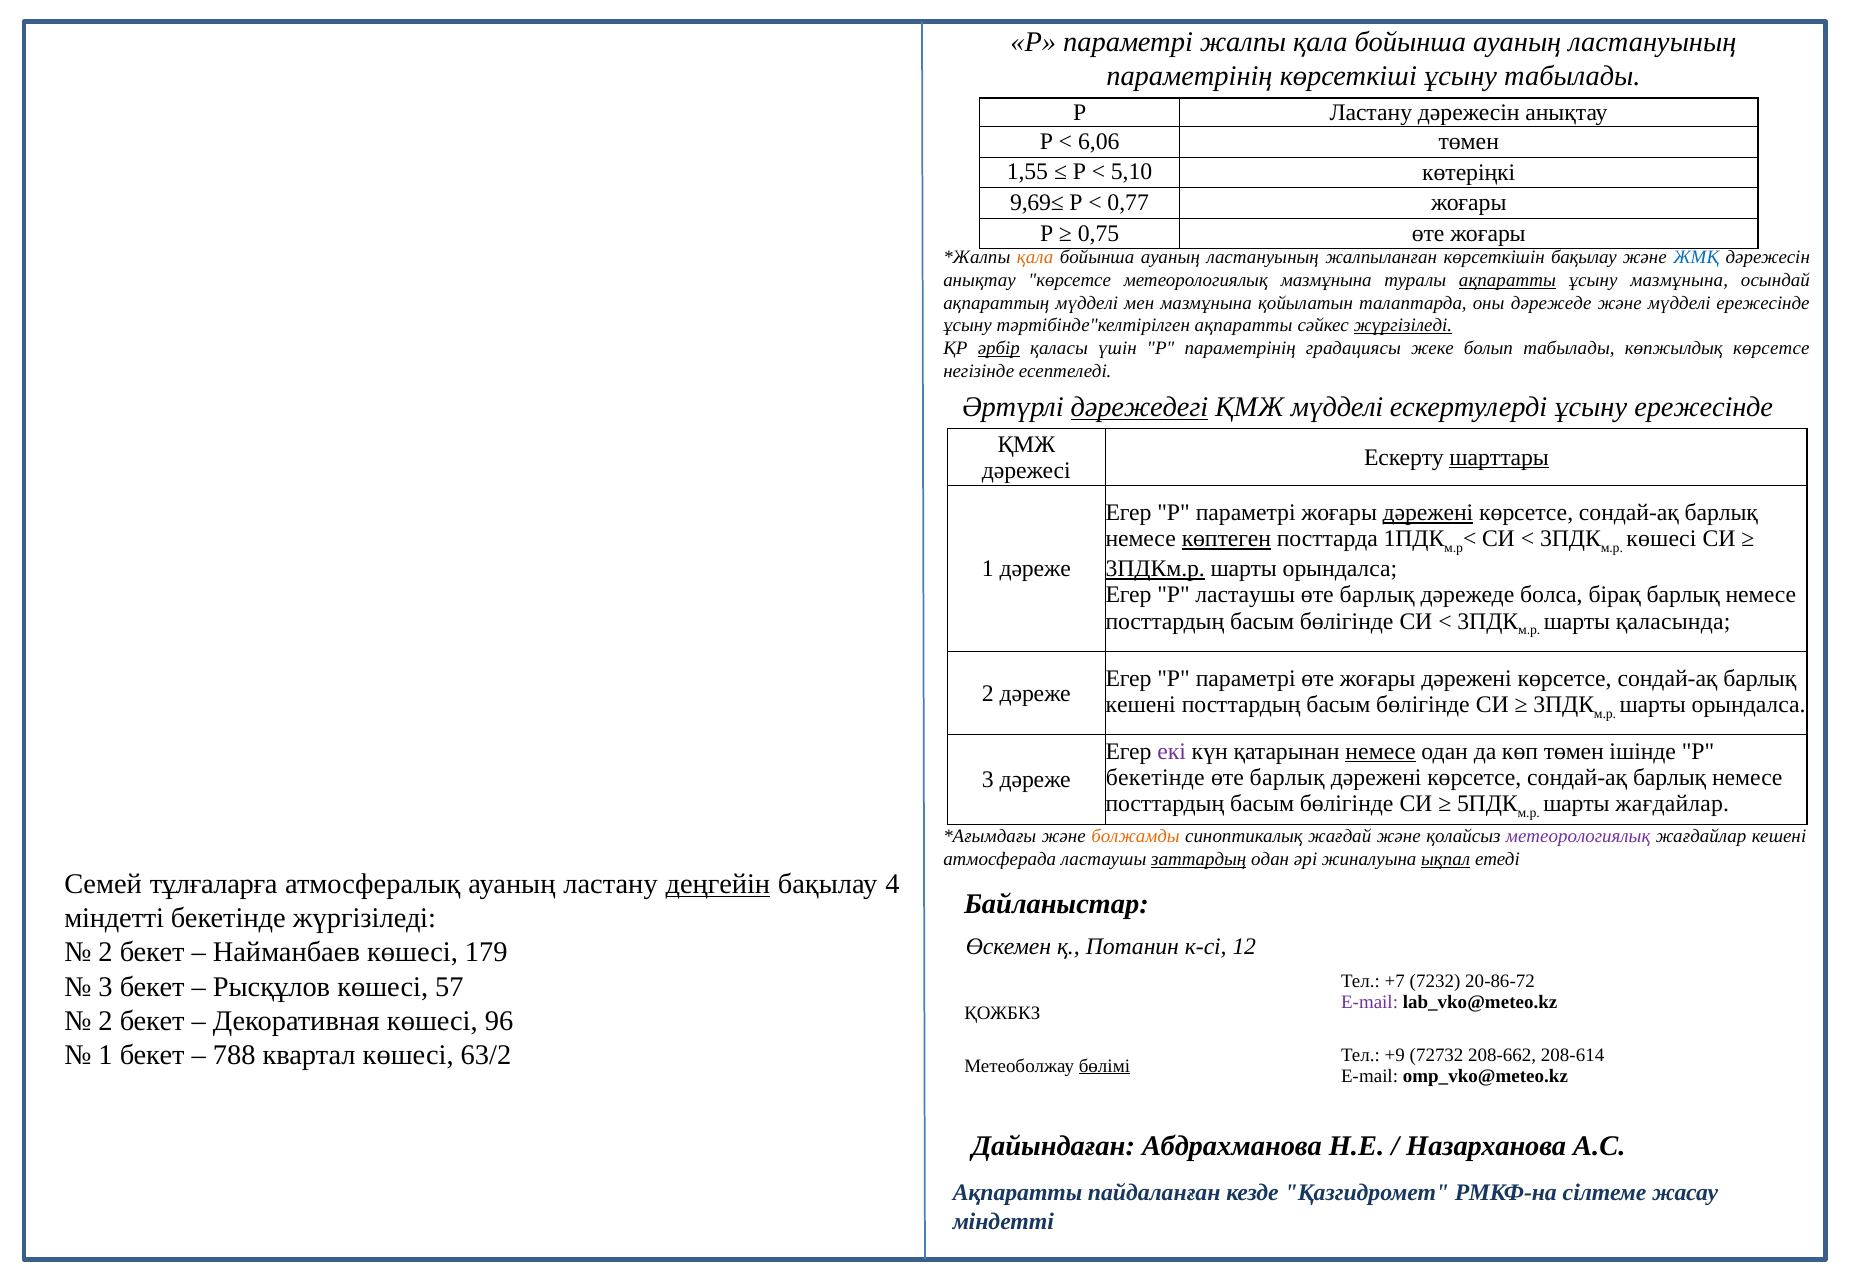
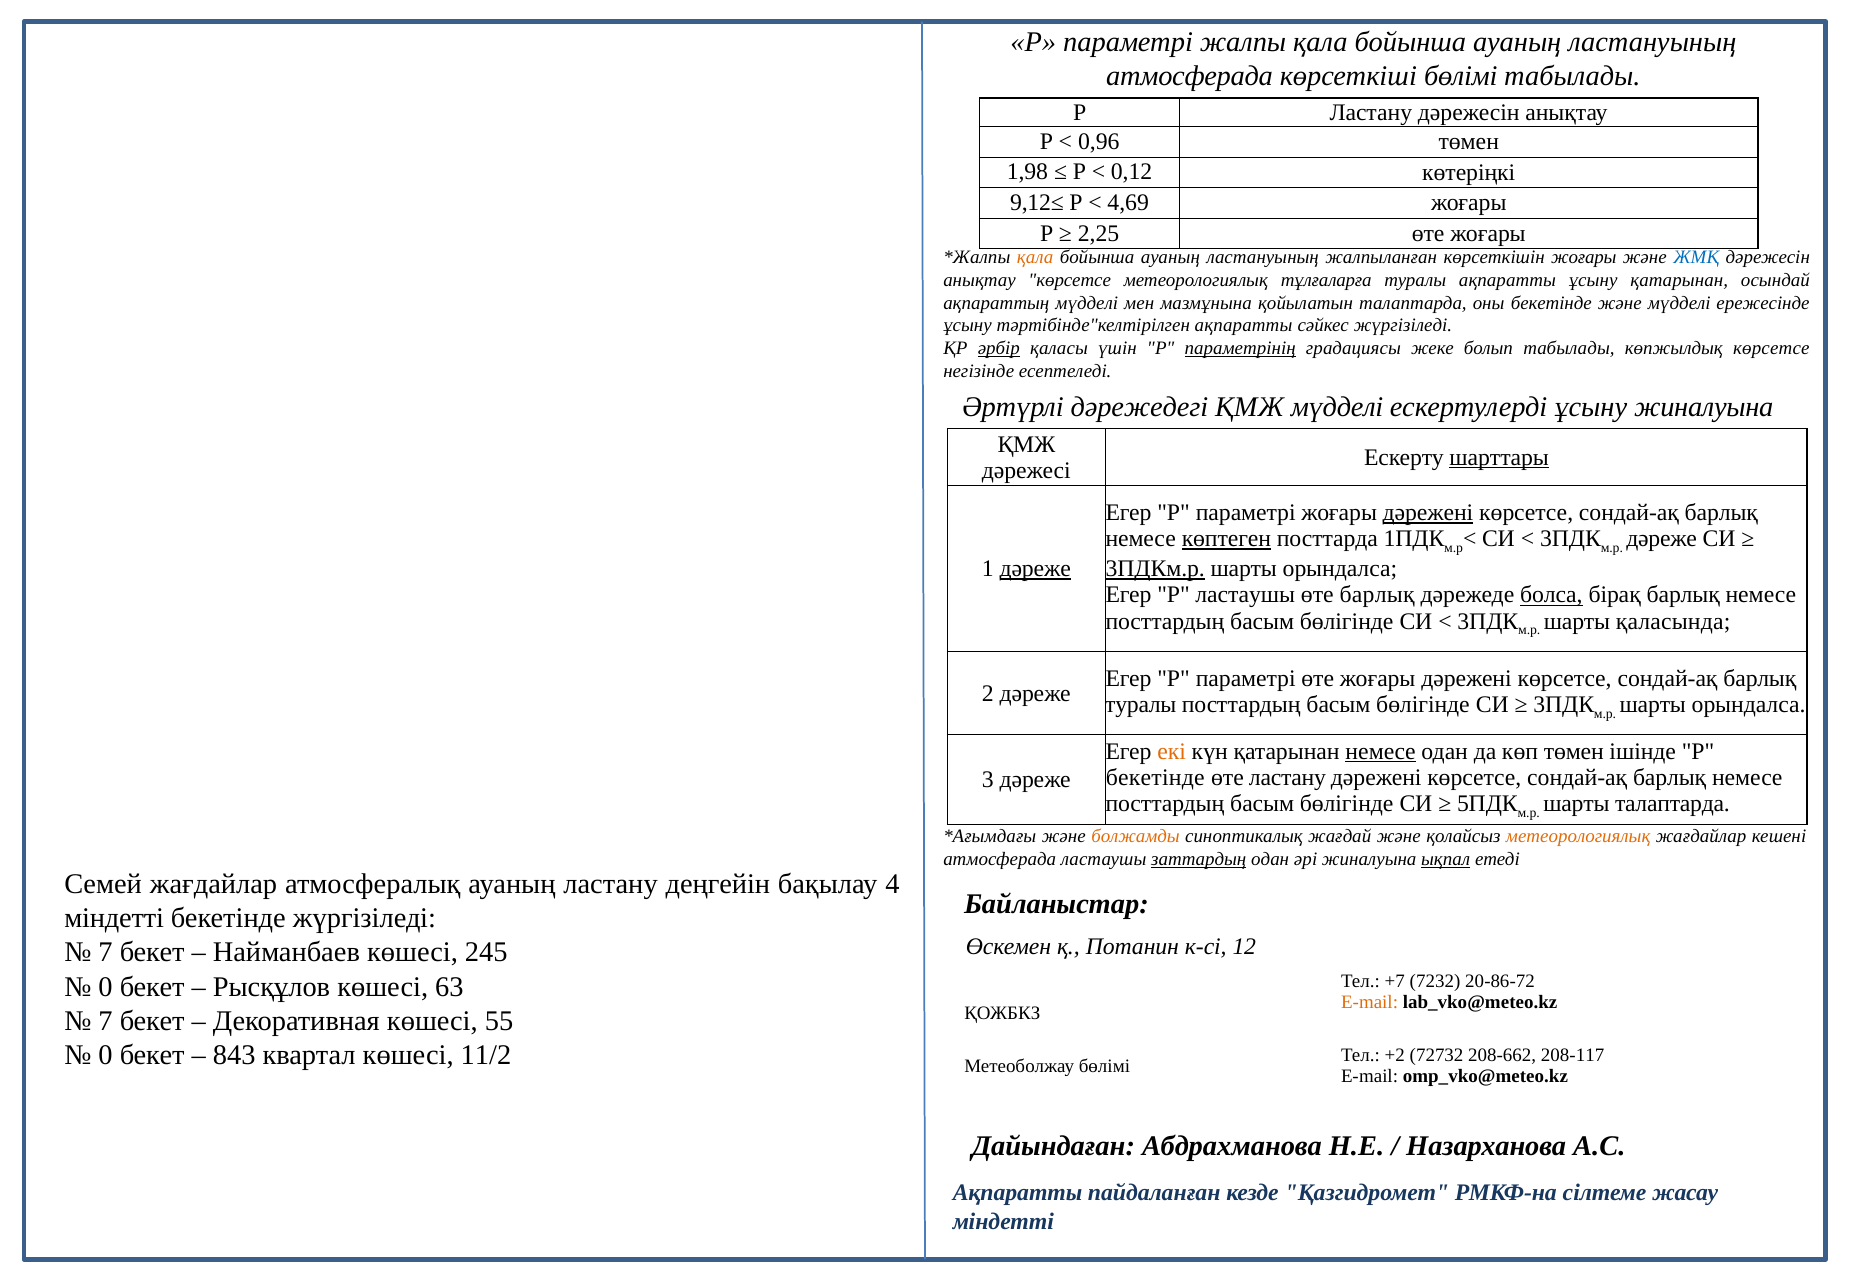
параметрінің at (1189, 76): параметрінің -> атмосферада
көрсеткіші ұсыну: ұсыну -> бөлімі
6,06: 6,06 -> 0,96
1,55: 1,55 -> 1,98
5,10: 5,10 -> 0,12
9,69≤: 9,69≤ -> 9,12≤
0,77: 0,77 -> 4,69
0,75: 0,75 -> 2,25
көрсеткішін бақылау: бақылау -> жоғары
метеорологиялық мазмұнына: мазмұнына -> тұлғаларға
ақпаратты at (1507, 280) underline: present -> none
ұсыну мазмұнына: мазмұнына -> қатарынан
оны дәрежеде: дәрежеде -> бекетінде
жүргізіледі at (1403, 326) underline: present -> none
параметрінің at (1240, 348) underline: none -> present
дәрежедегі underline: present -> none
ұсыну ережесінде: ережесінде -> жиналуына
көшесі at (1661, 539): көшесі -> дәреже
дәреже at (1035, 569) underline: none -> present
болса underline: none -> present
кешені at (1141, 704): кешені -> туралы
екі colour: purple -> orange
барлық at (1287, 777): барлық -> ластану
шарты жағдайлар: жағдайлар -> талаптарда
метеорологиялық at (1578, 836) colour: purple -> orange
Семей тұлғаларға: тұлғаларға -> жағдайлар
деңгейін underline: present -> none
2 at (106, 952): 2 -> 7
179: 179 -> 245
3 at (106, 987): 3 -> 0
57: 57 -> 63
E-mail at (1370, 1002) colour: purple -> orange
2 at (106, 1021): 2 -> 7
96: 96 -> 55
1 at (106, 1055): 1 -> 0
788: 788 -> 843
63/2: 63/2 -> 11/2
+9: +9 -> +2
208-614: 208-614 -> 208-117
бөлімі at (1104, 1066) underline: present -> none
